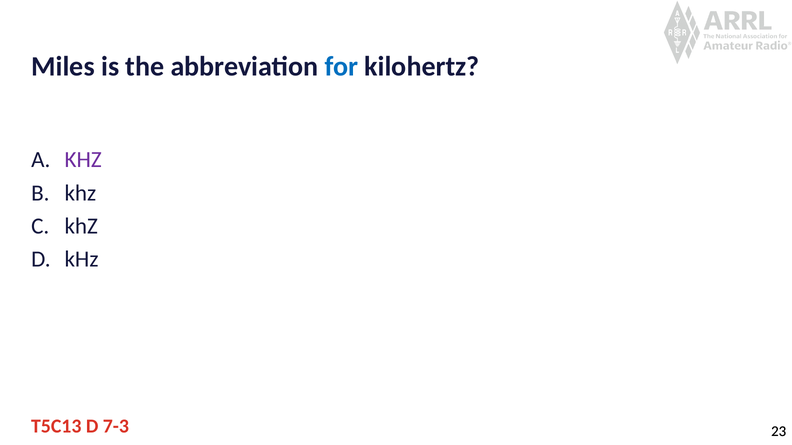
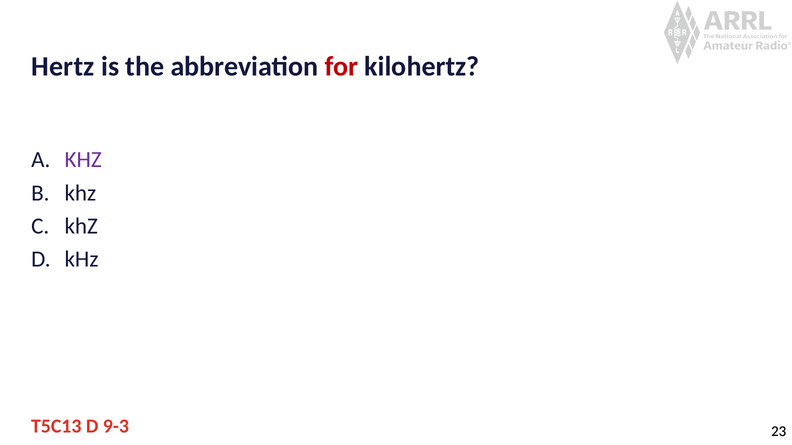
Miles: Miles -> Hertz
for colour: blue -> red
7-3: 7-3 -> 9-3
